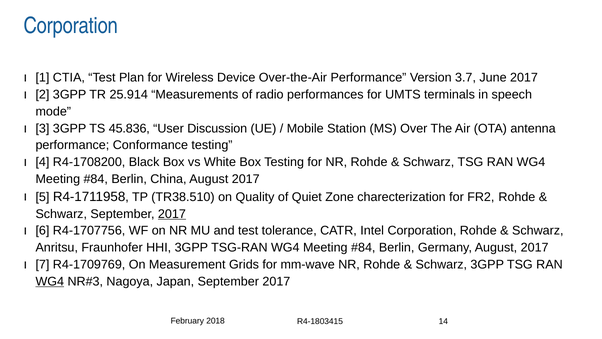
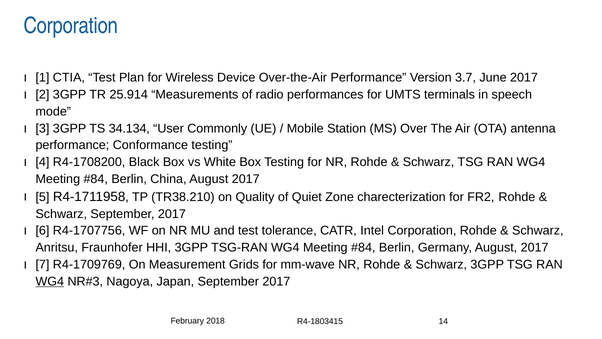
45.836: 45.836 -> 34.134
Discussion: Discussion -> Commonly
TR38.510: TR38.510 -> TR38.210
2017 at (172, 214) underline: present -> none
